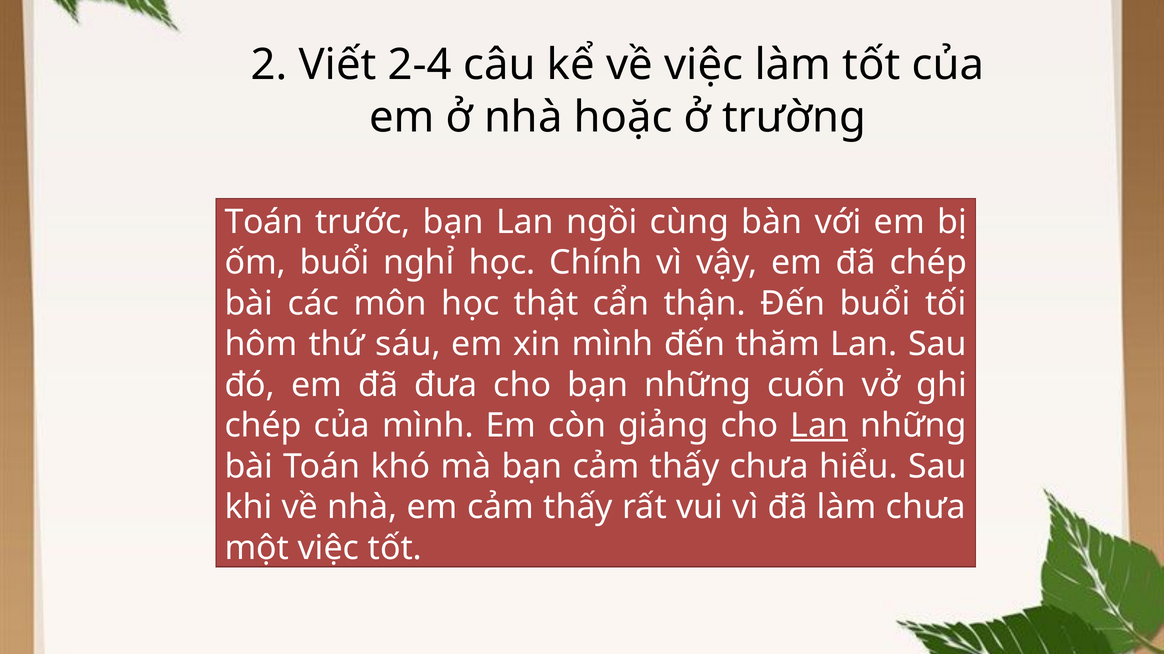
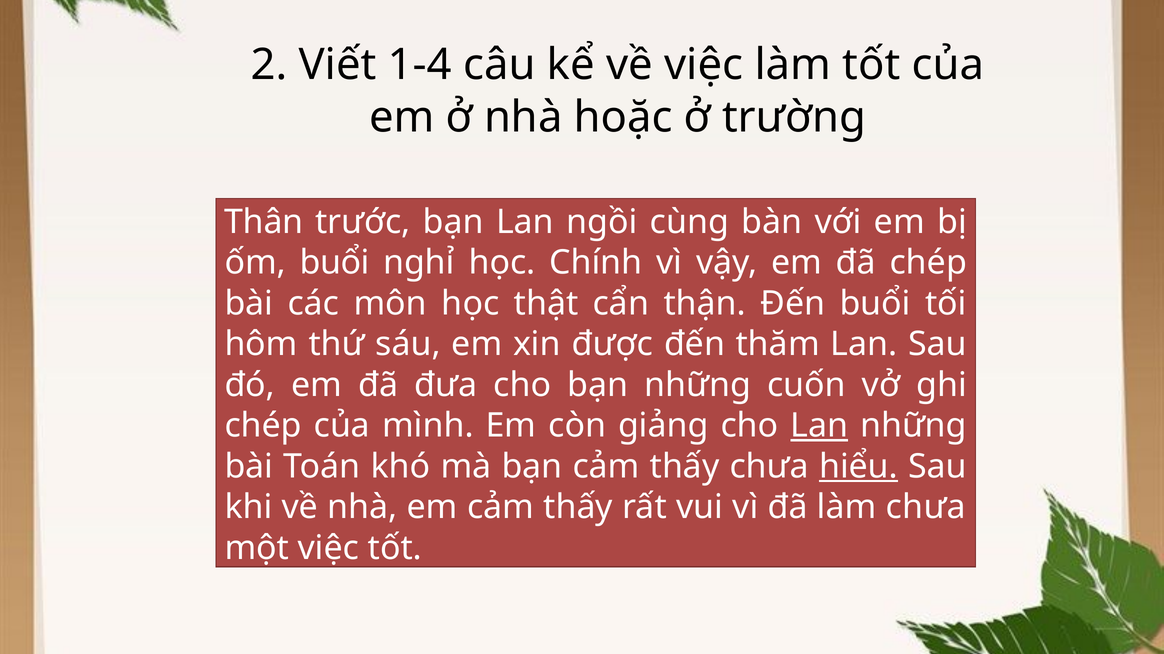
2-4: 2-4 -> 1-4
Toán at (264, 222): Toán -> Thân
xin mình: mình -> được
hiểu underline: none -> present
